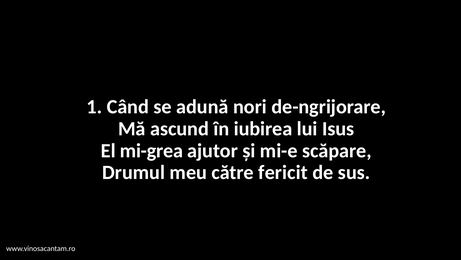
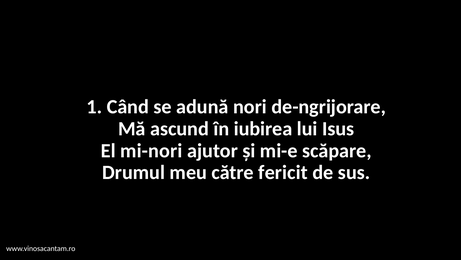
mi-grea: mi-grea -> mi-nori
